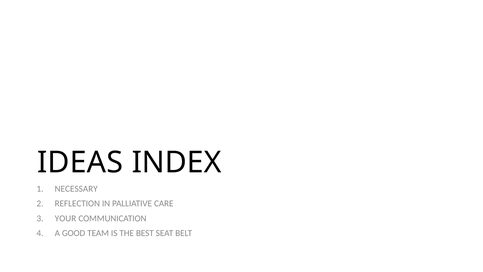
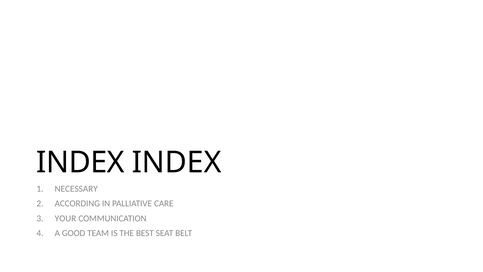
IDEAS at (80, 162): IDEAS -> INDEX
REFLECTION: REFLECTION -> ACCORDING
